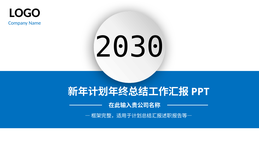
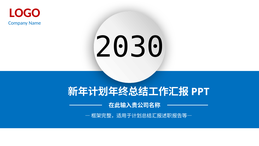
LOGO colour: black -> red
